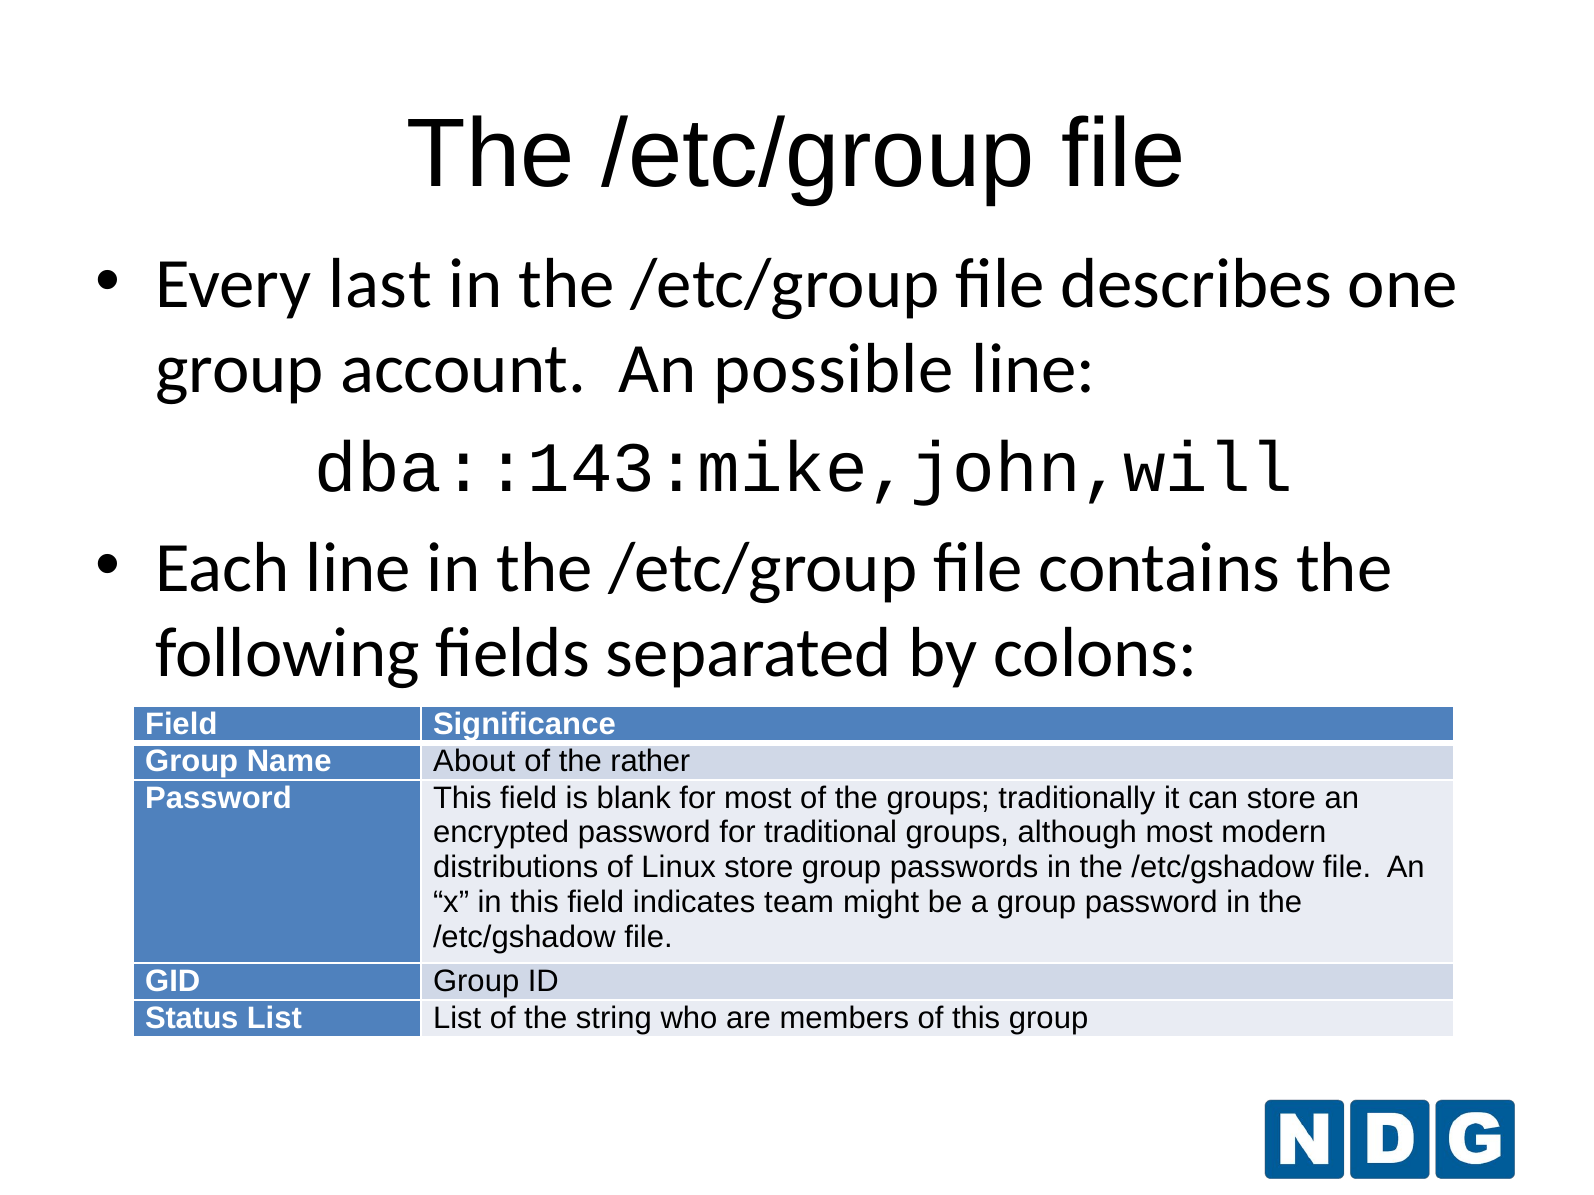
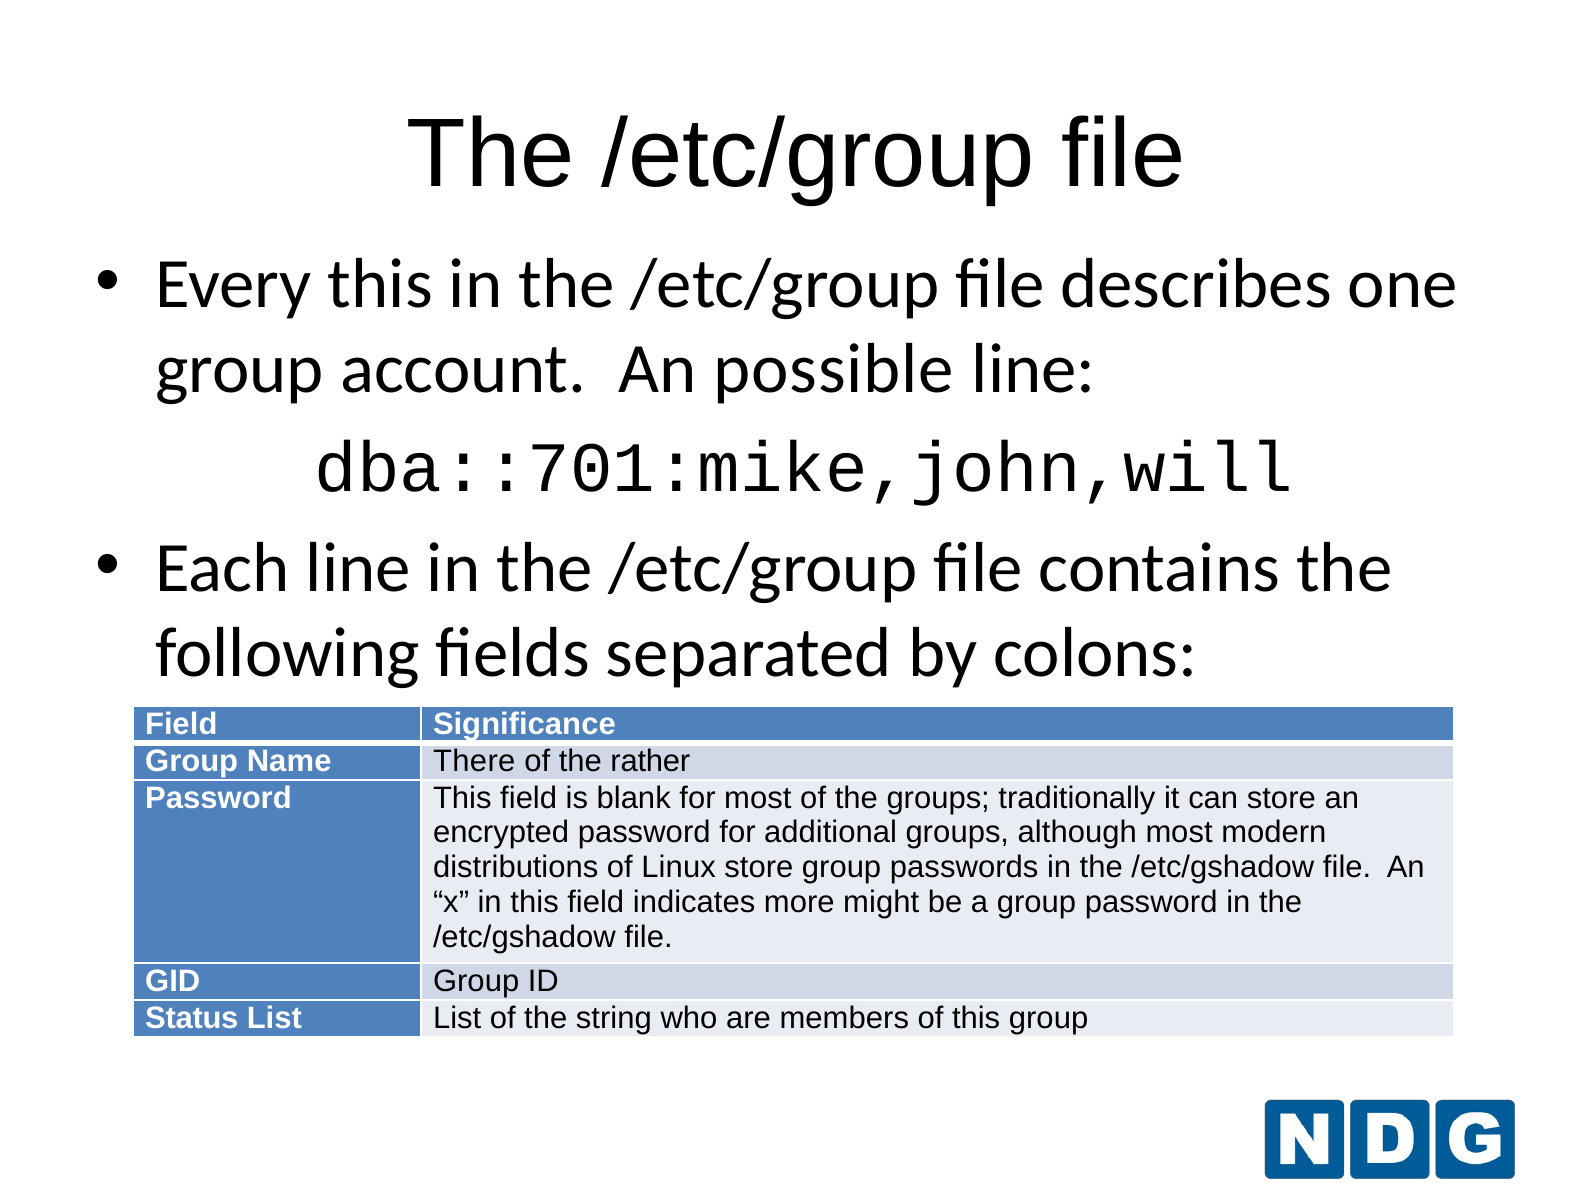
Every last: last -> this
dba::143:mike,john,will: dba::143:mike,john,will -> dba::701:mike,john,will
About: About -> There
traditional: traditional -> additional
team: team -> more
